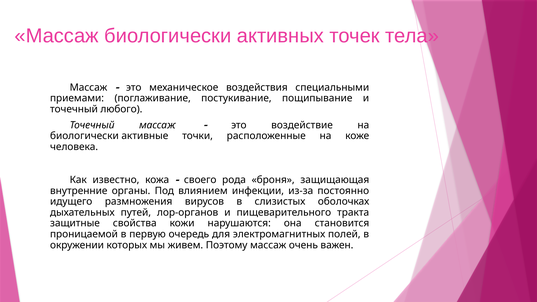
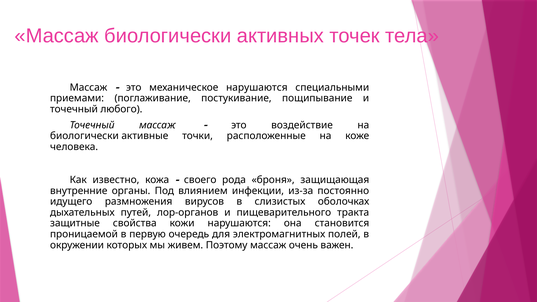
механическое воздействия: воздействия -> нарушаются
